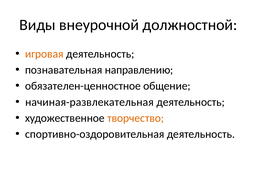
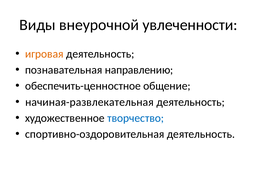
должностной: должностной -> увлеченности
обязателен-ценностное: обязателен-ценностное -> обеспечить-ценностное
творчество colour: orange -> blue
